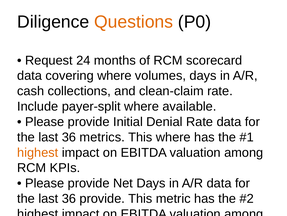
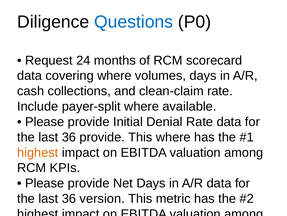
Questions colour: orange -> blue
36 metrics: metrics -> provide
36 provide: provide -> version
